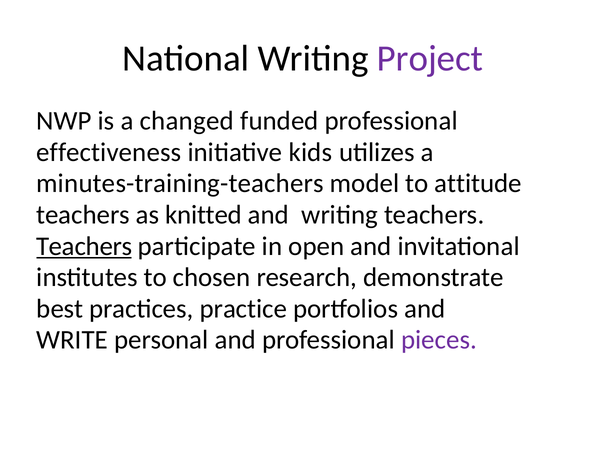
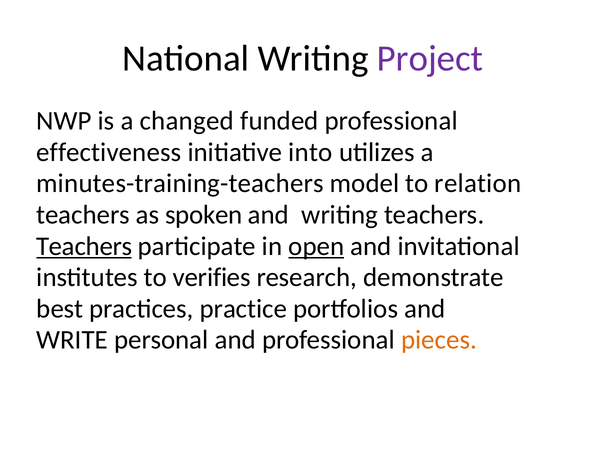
kids: kids -> into
attitude: attitude -> relation
knitted: knitted -> spoken
open underline: none -> present
chosen: chosen -> verifies
pieces colour: purple -> orange
